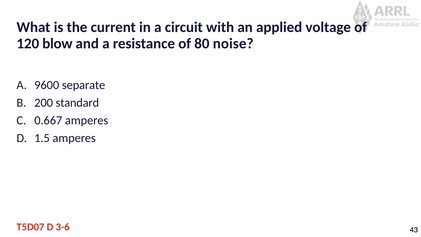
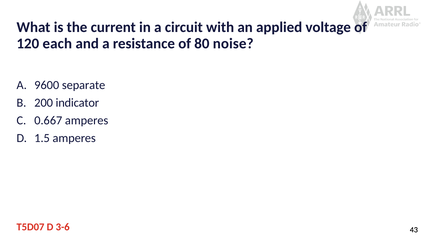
blow: blow -> each
standard: standard -> indicator
